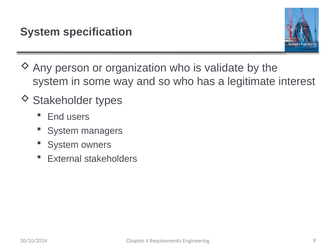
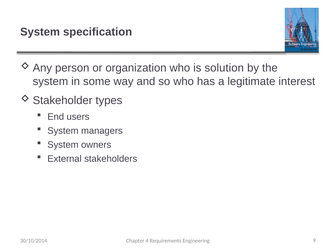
validate: validate -> solution
